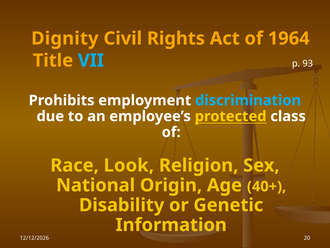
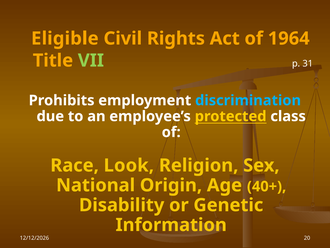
Dignity: Dignity -> Eligible
VII colour: light blue -> light green
93: 93 -> 31
